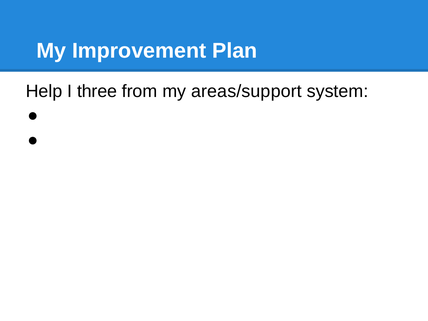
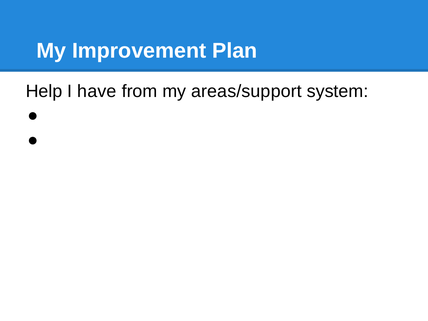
three: three -> have
